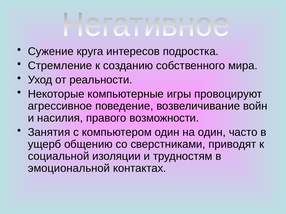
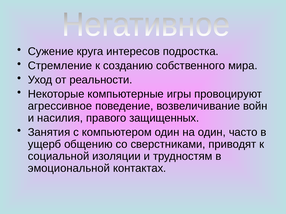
возможности: возможности -> защищенных
